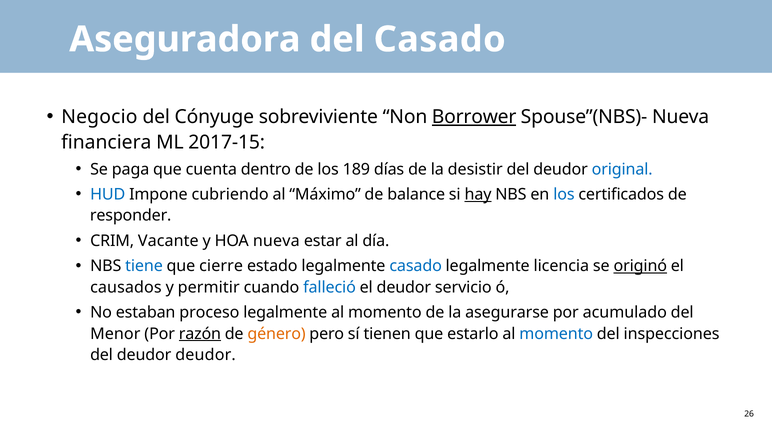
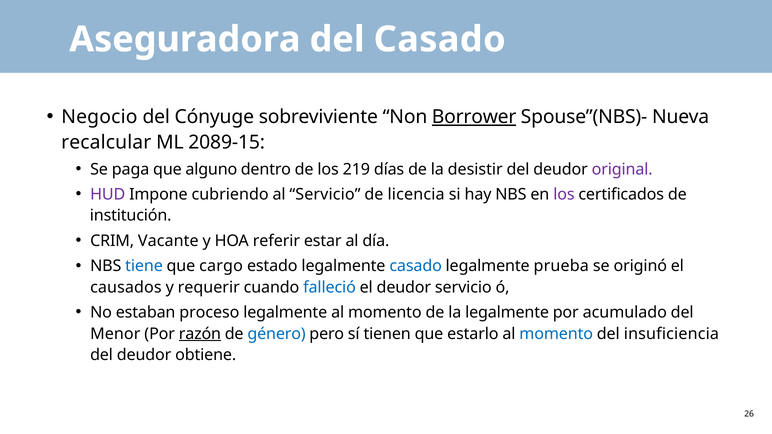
financiera: financiera -> recalcular
2017-15: 2017-15 -> 2089-15
cuenta: cuenta -> alguno
189: 189 -> 219
original colour: blue -> purple
HUD colour: blue -> purple
al Máximo: Máximo -> Servicio
balance: balance -> licencia
hay underline: present -> none
los at (564, 195) colour: blue -> purple
responder: responder -> institución
HOA nueva: nueva -> referir
cierre: cierre -> cargo
licencia: licencia -> prueba
originó underline: present -> none
permitir: permitir -> requerir
la asegurarse: asegurarse -> legalmente
género colour: orange -> blue
inspecciones: inspecciones -> insuficiencia
deudor deudor: deudor -> obtiene
